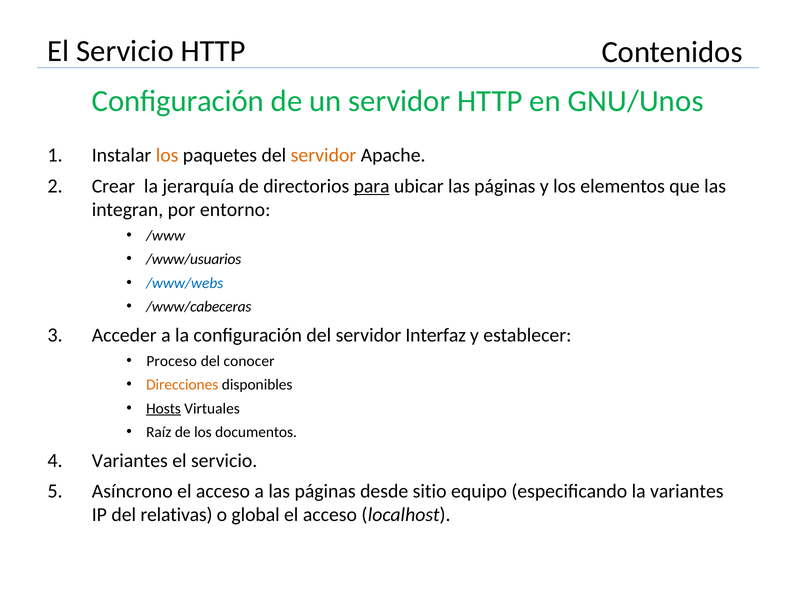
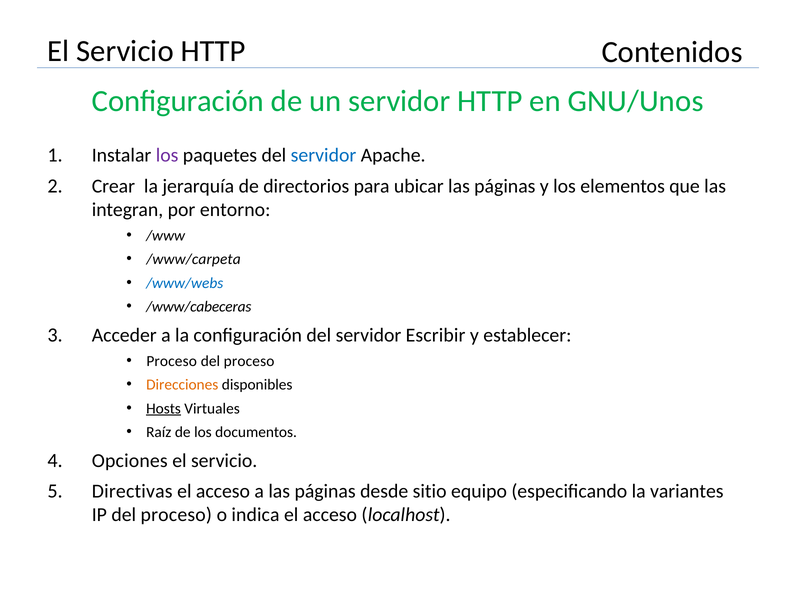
los at (167, 155) colour: orange -> purple
servidor at (324, 155) colour: orange -> blue
para underline: present -> none
/www/usuarios: /www/usuarios -> /www/carpeta
Interfaz: Interfaz -> Escribir
conocer at (249, 361): conocer -> proceso
Variantes at (130, 461): Variantes -> Opciones
Asíncrono: Asíncrono -> Directivas
IP del relativas: relativas -> proceso
global: global -> indica
